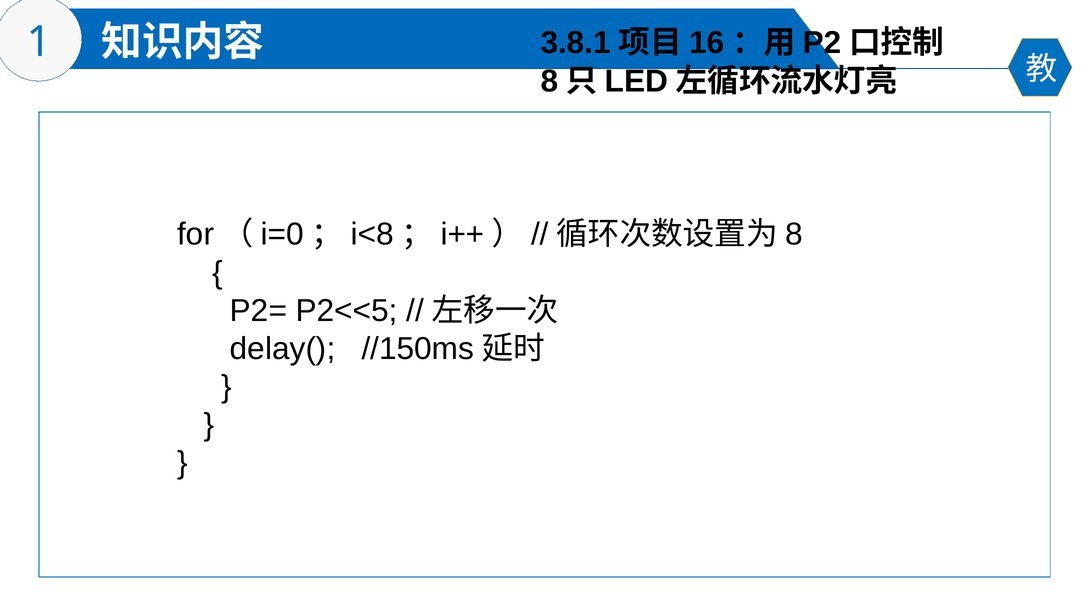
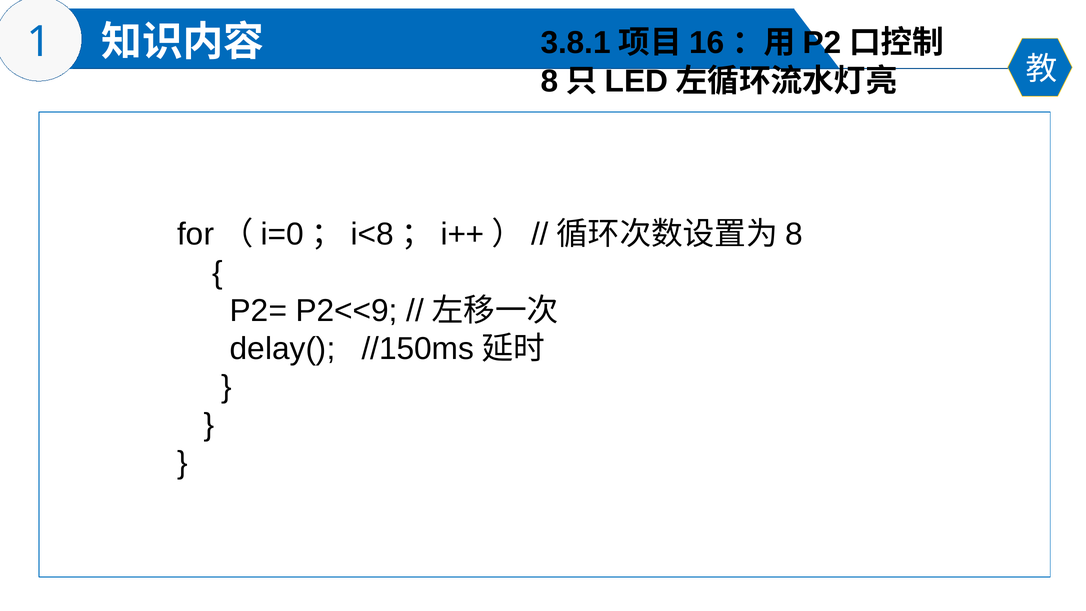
P2<<5: P2<<5 -> P2<<9
